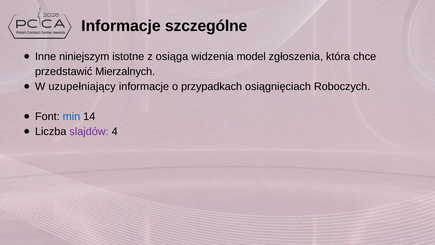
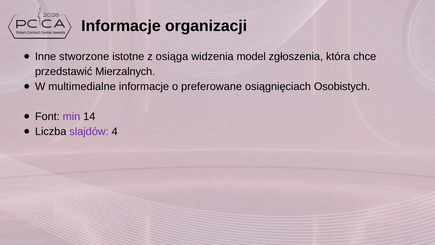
szczególne: szczególne -> organizacji
niniejszym: niniejszym -> stworzone
uzupełniający: uzupełniający -> multimedialne
przypadkach: przypadkach -> preferowane
Roboczych: Roboczych -> Osobistych
min colour: blue -> purple
